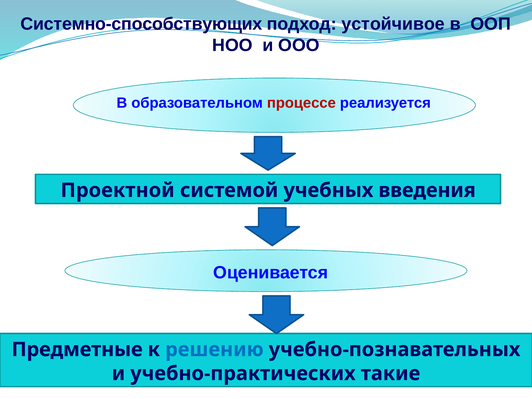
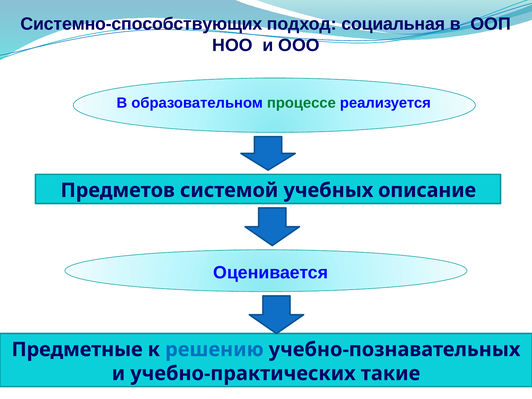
устойчивое: устойчивое -> социальная
процессе colour: red -> green
Проектной: Проектной -> Предметов
введения: введения -> описание
